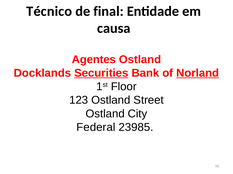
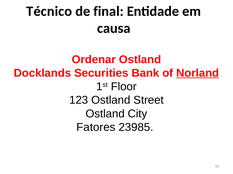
Agentes: Agentes -> Ordenar
Securities underline: present -> none
Federal: Federal -> Fatores
